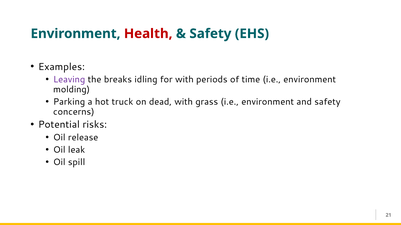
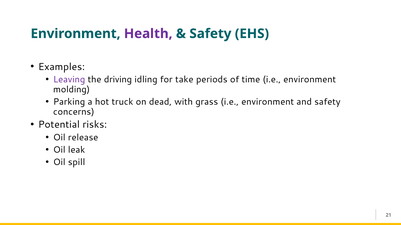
Health colour: red -> purple
breaks: breaks -> driving
for with: with -> take
